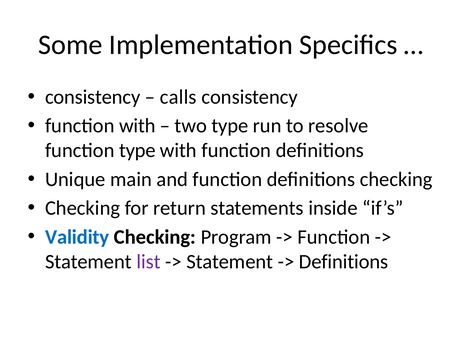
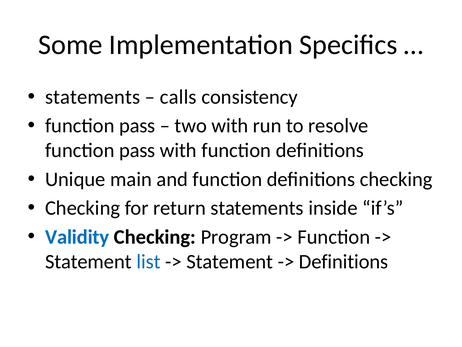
consistency at (93, 97): consistency -> statements
with at (137, 126): with -> pass
two type: type -> with
type at (137, 150): type -> pass
list colour: purple -> blue
